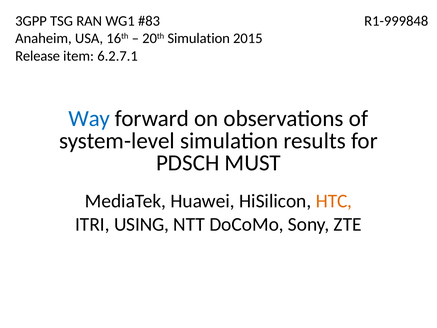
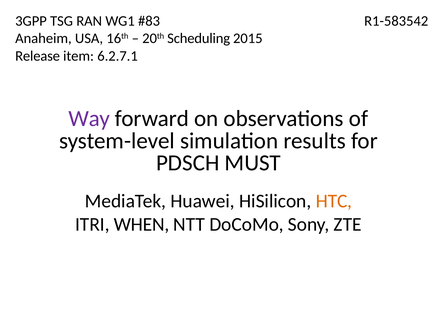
R1-999848: R1-999848 -> R1-583542
20th Simulation: Simulation -> Scheduling
Way colour: blue -> purple
USING: USING -> WHEN
